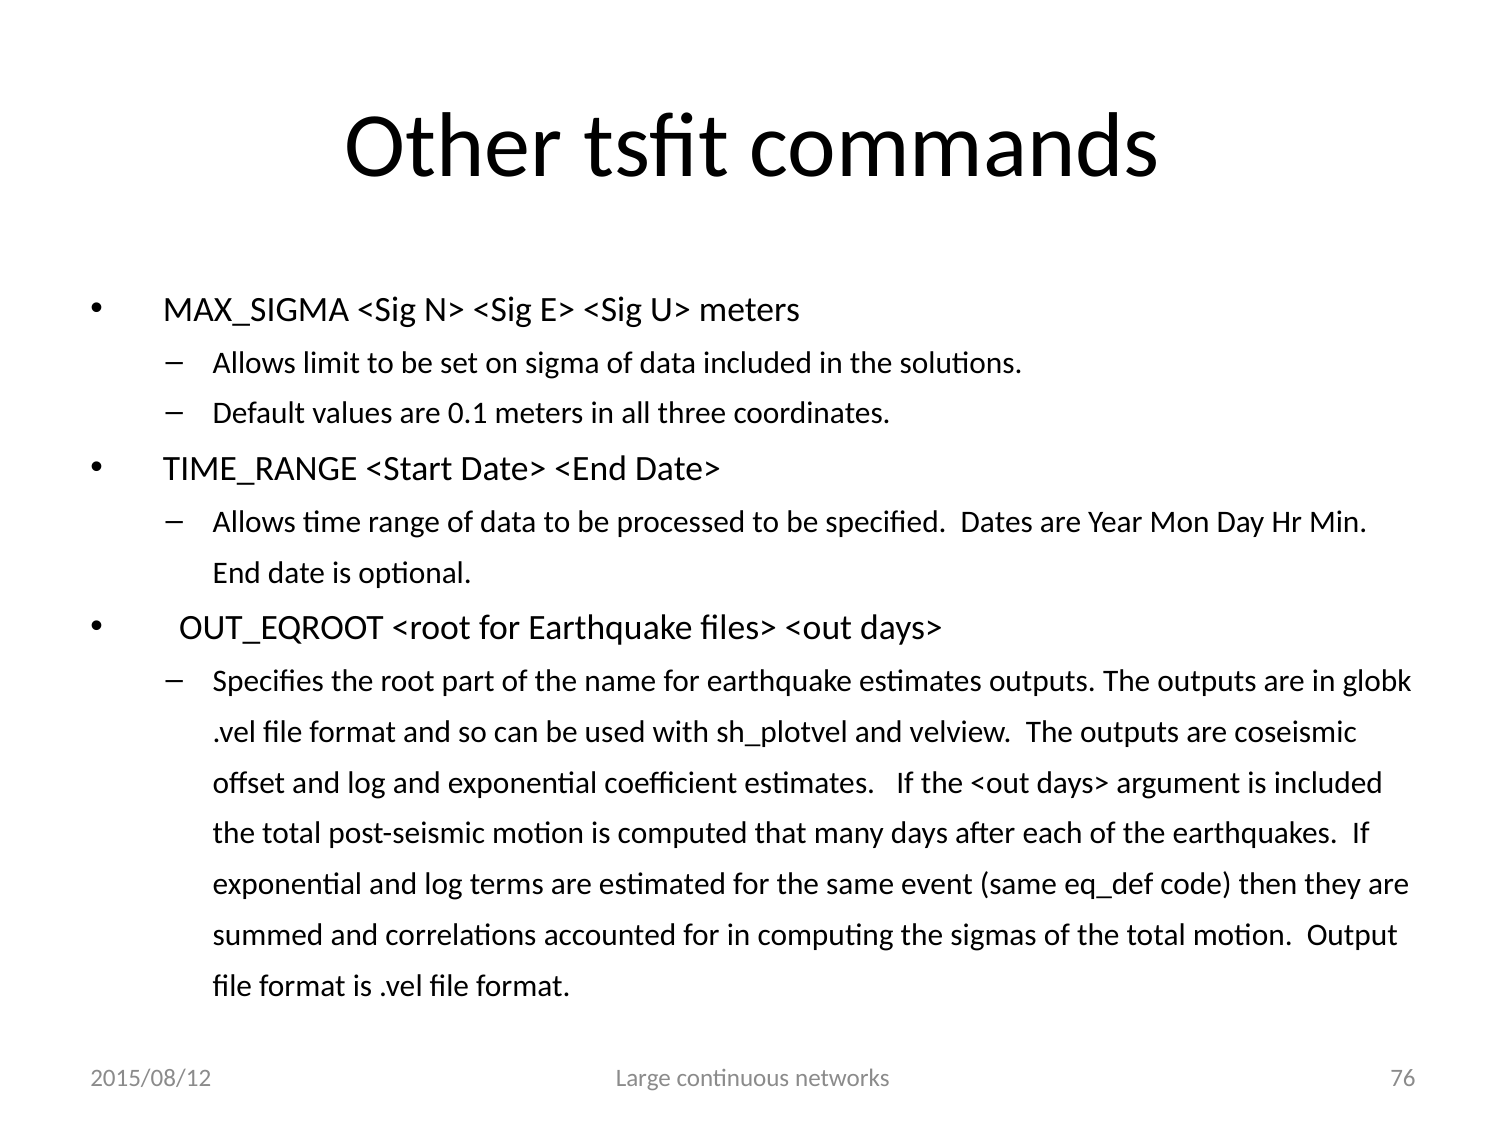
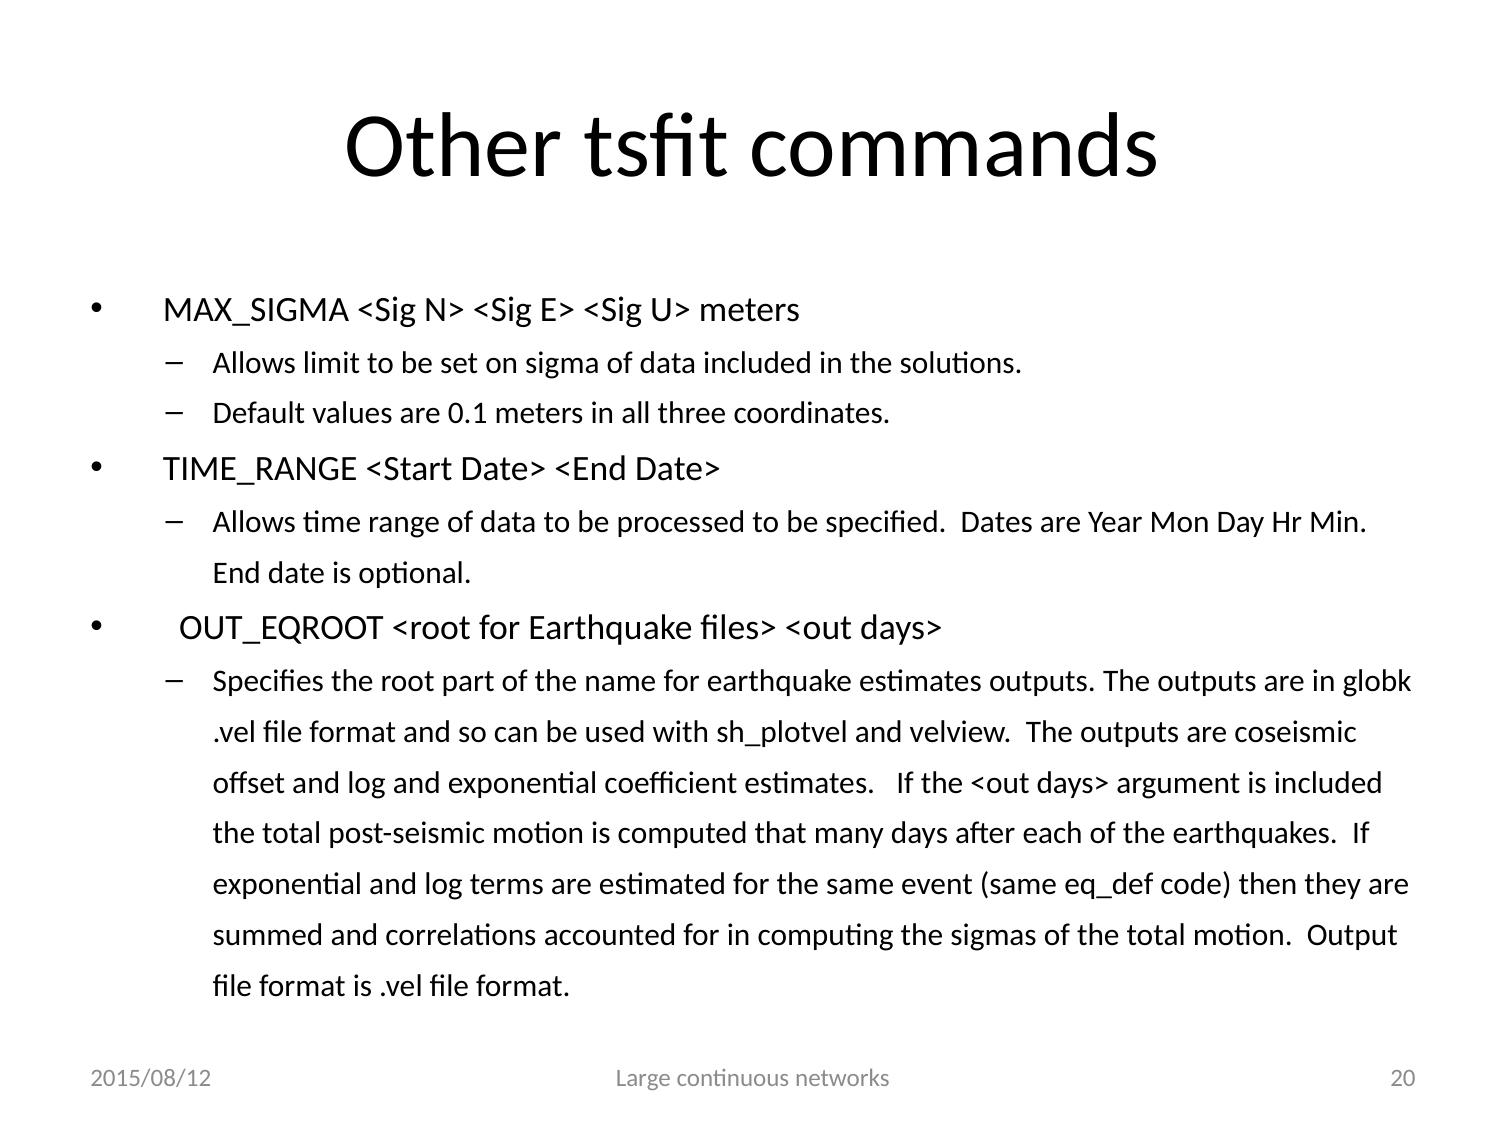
76: 76 -> 20
